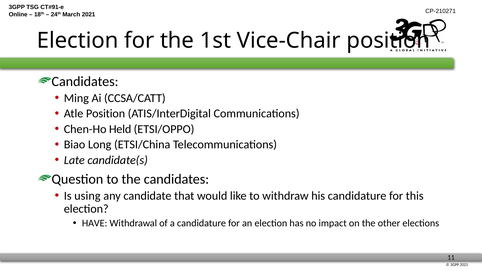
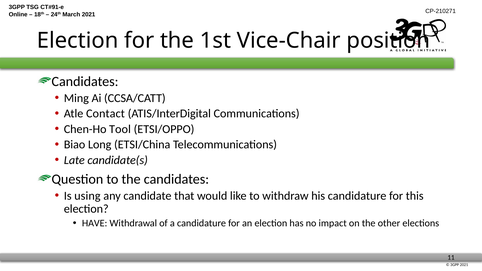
Atle Position: Position -> Contact
Held: Held -> Tool
